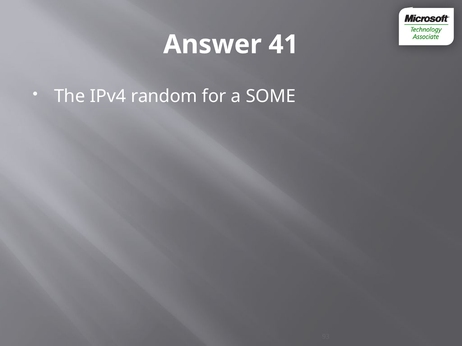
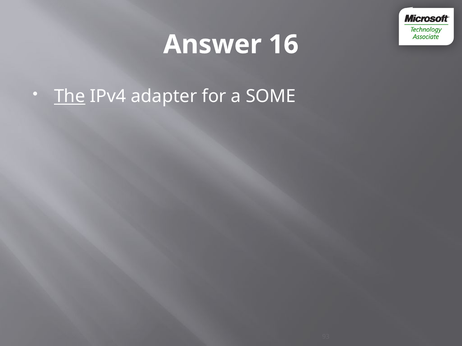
41: 41 -> 16
The underline: none -> present
random: random -> adapter
